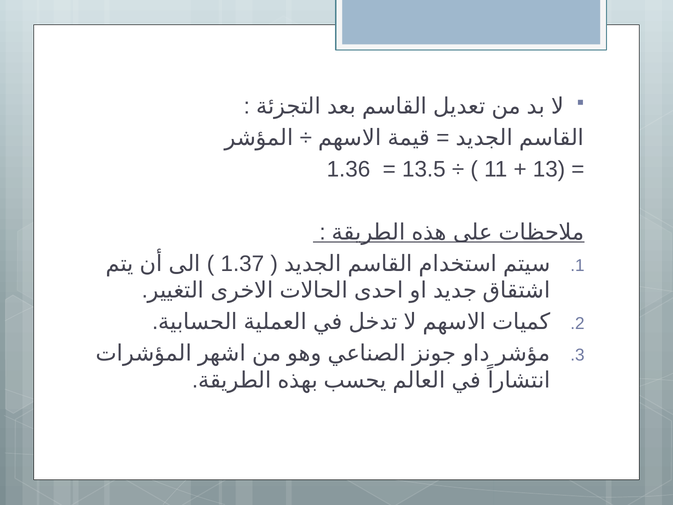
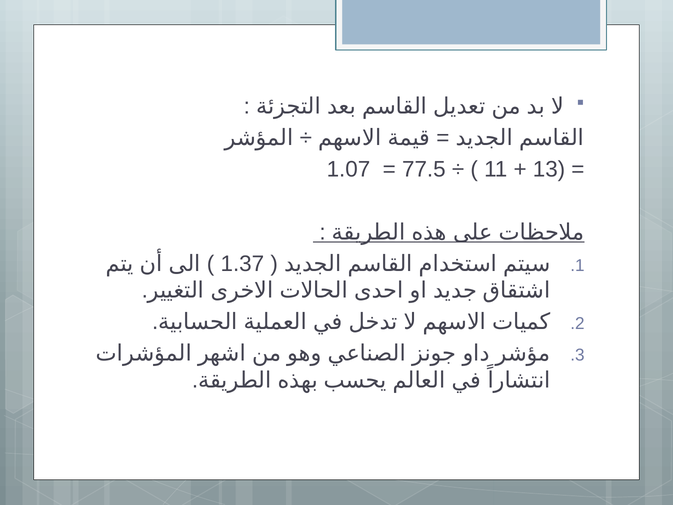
1.36: 1.36 -> 1.07
13.5: 13.5 -> 77.5
